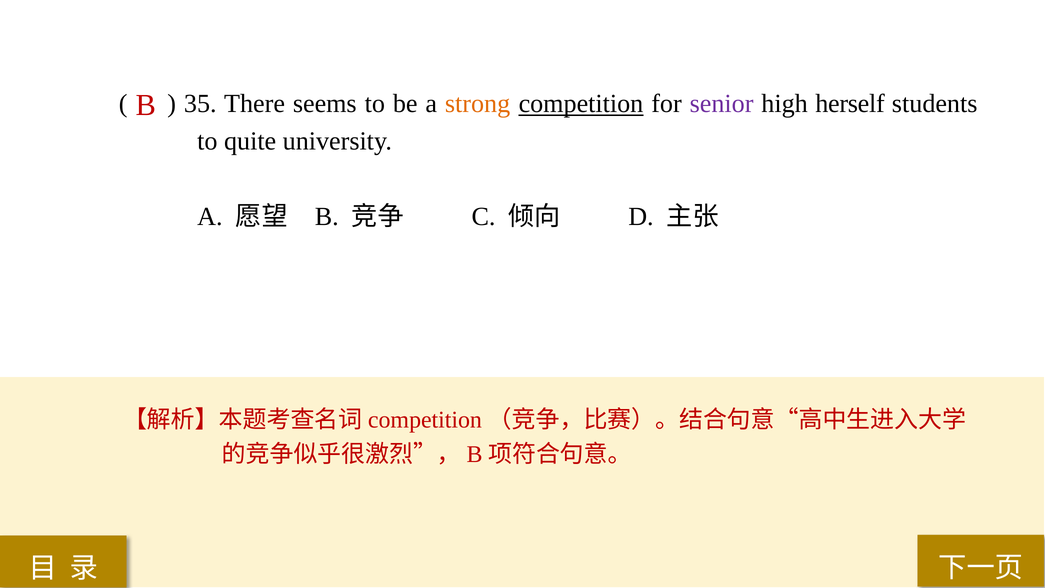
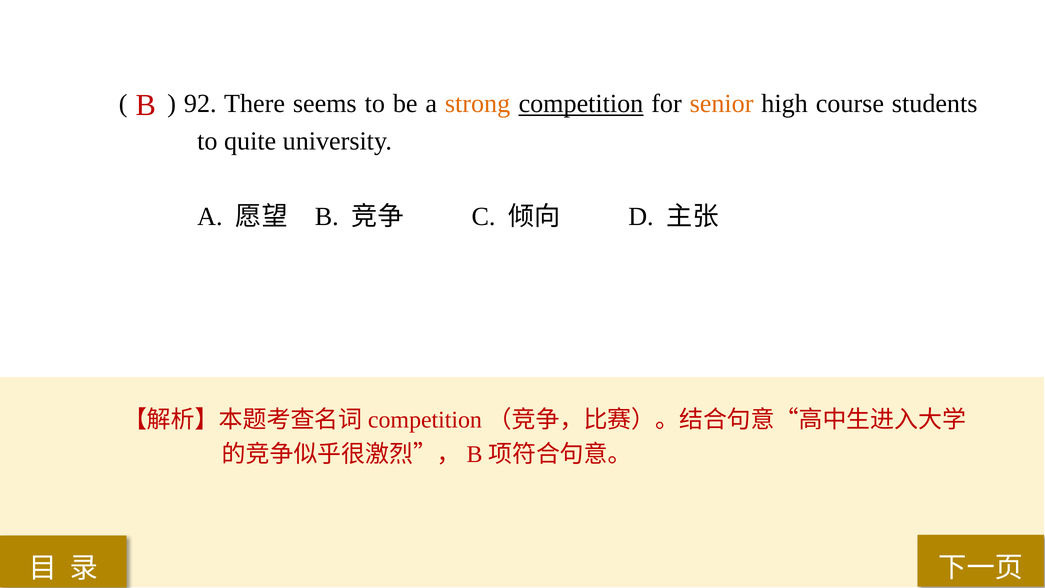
35: 35 -> 92
senior colour: purple -> orange
herself: herself -> course
